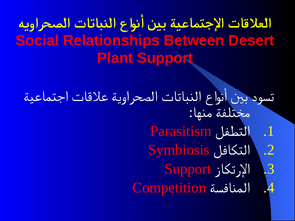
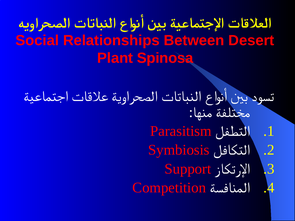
Plant Support: Support -> Spinosa
